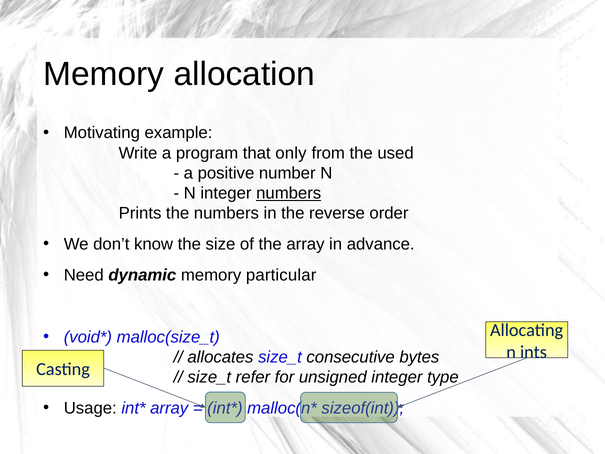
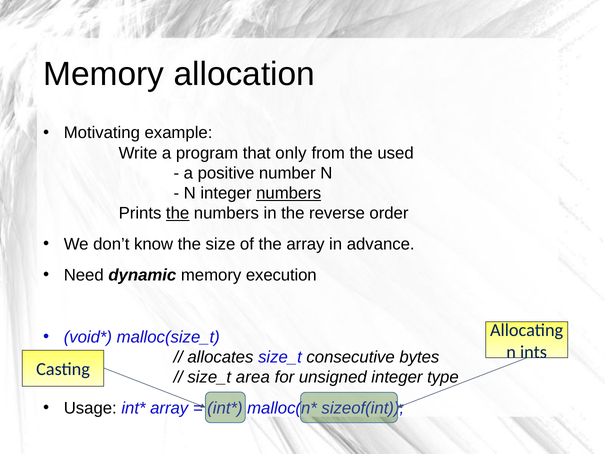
the at (178, 213) underline: none -> present
particular: particular -> execution
refer: refer -> area
